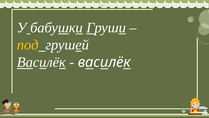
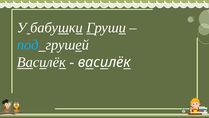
под colour: yellow -> light blue
